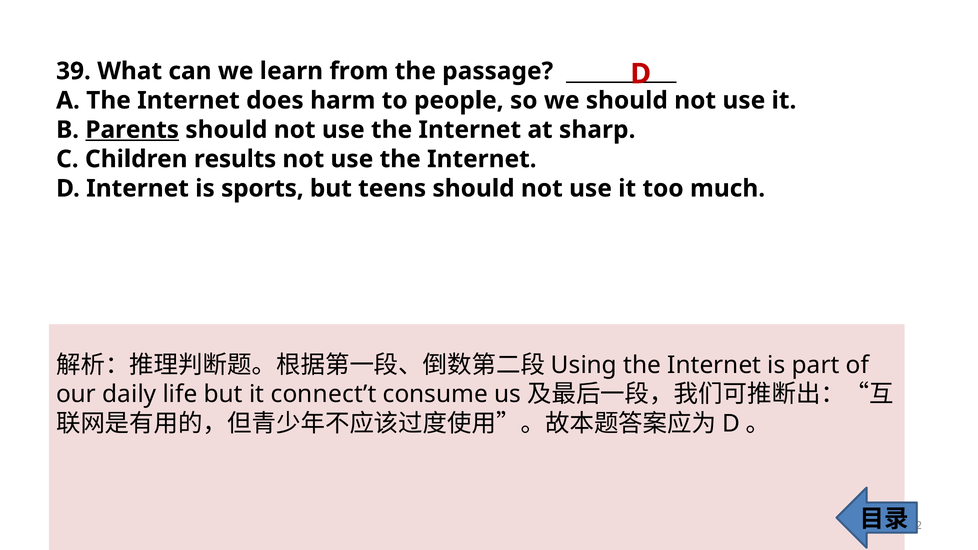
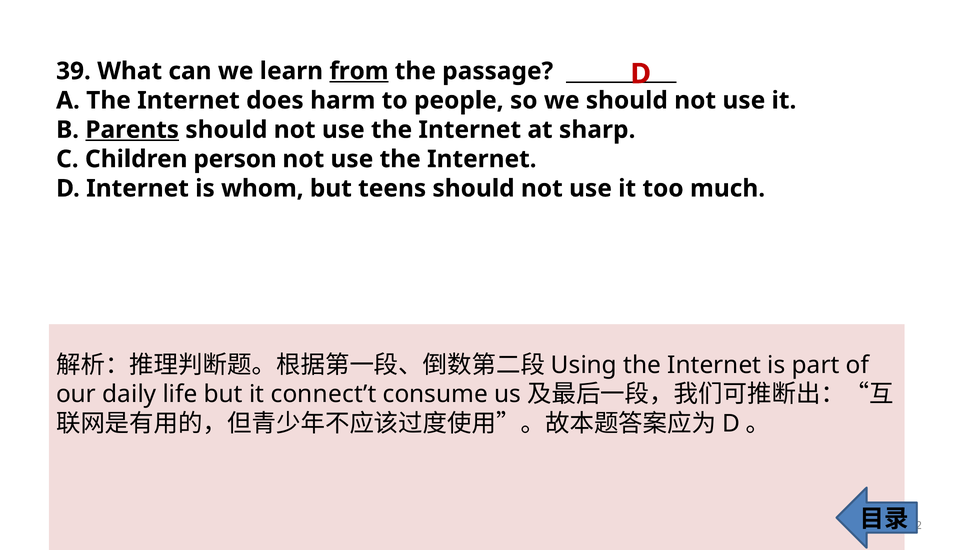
from underline: none -> present
results: results -> person
sports: sports -> whom
